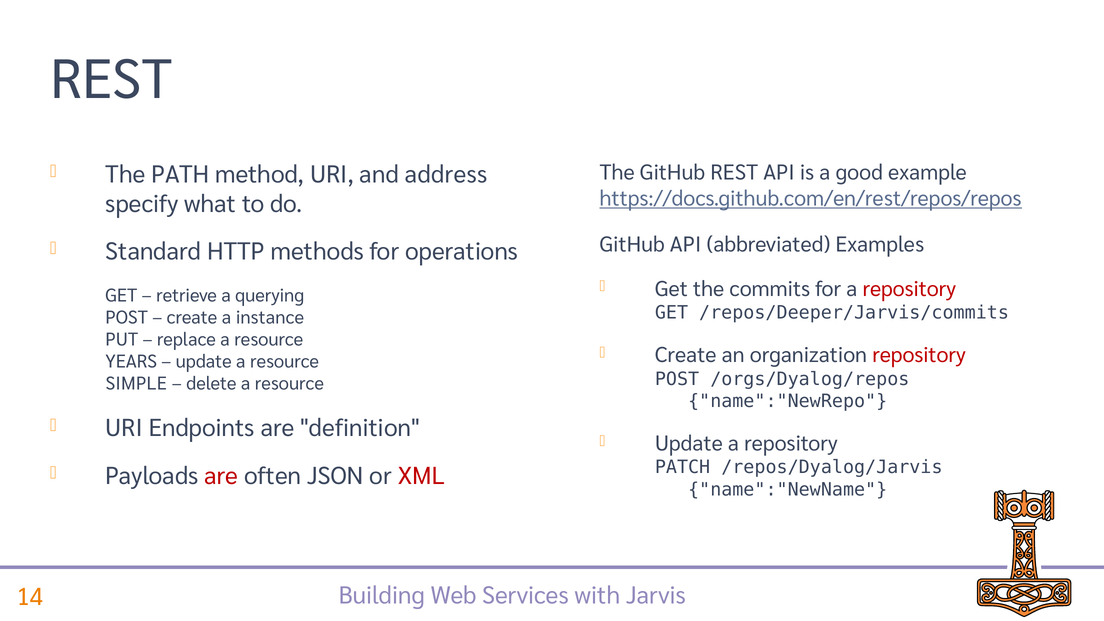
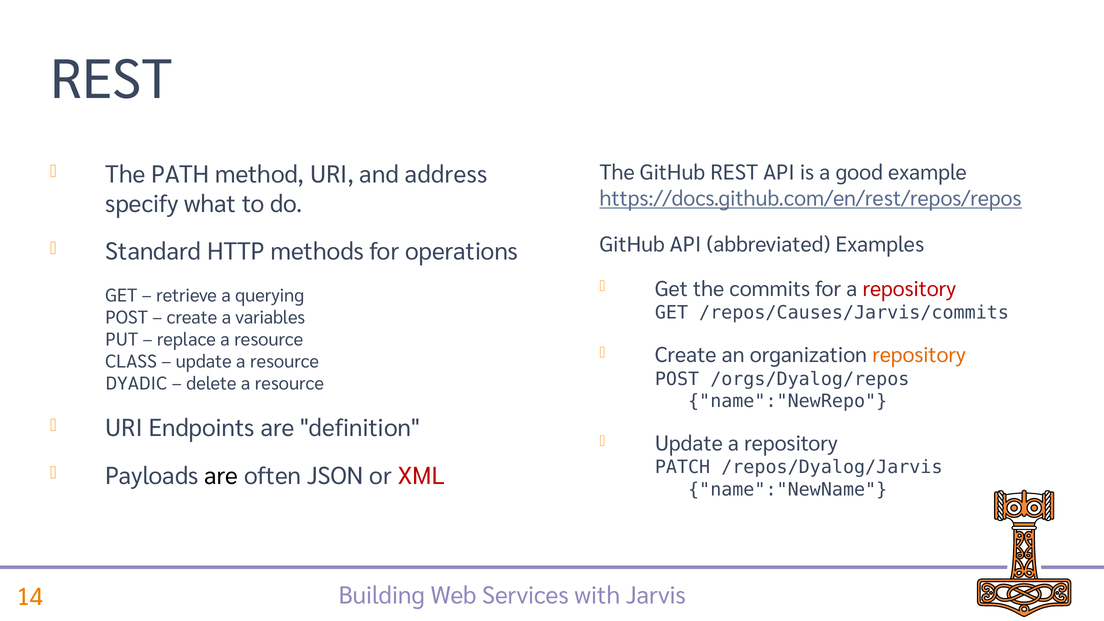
/repos/Deeper/Jarvis/commits: /repos/Deeper/Jarvis/commits -> /repos/Causes/Jarvis/commits
instance: instance -> variables
repository at (919, 355) colour: red -> orange
YEARS: YEARS -> CLASS
SIMPLE: SIMPLE -> DYADIC
are at (221, 476) colour: red -> black
